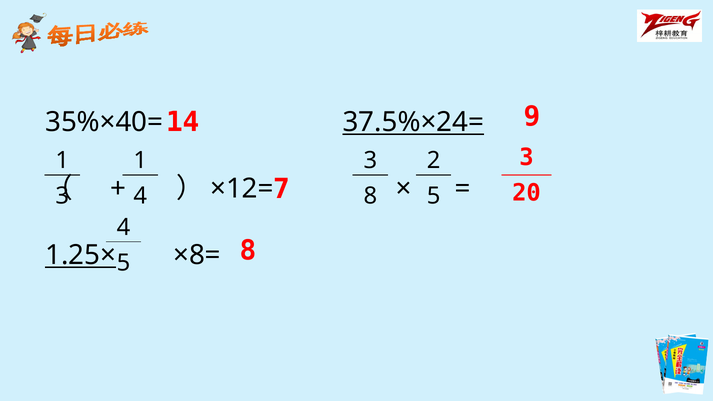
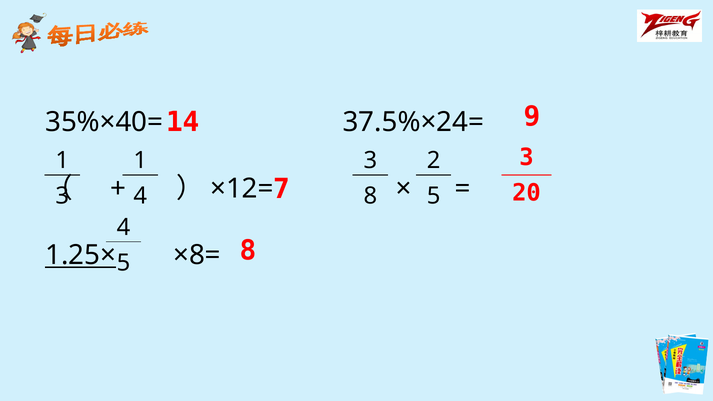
37.5%×24= underline: present -> none
